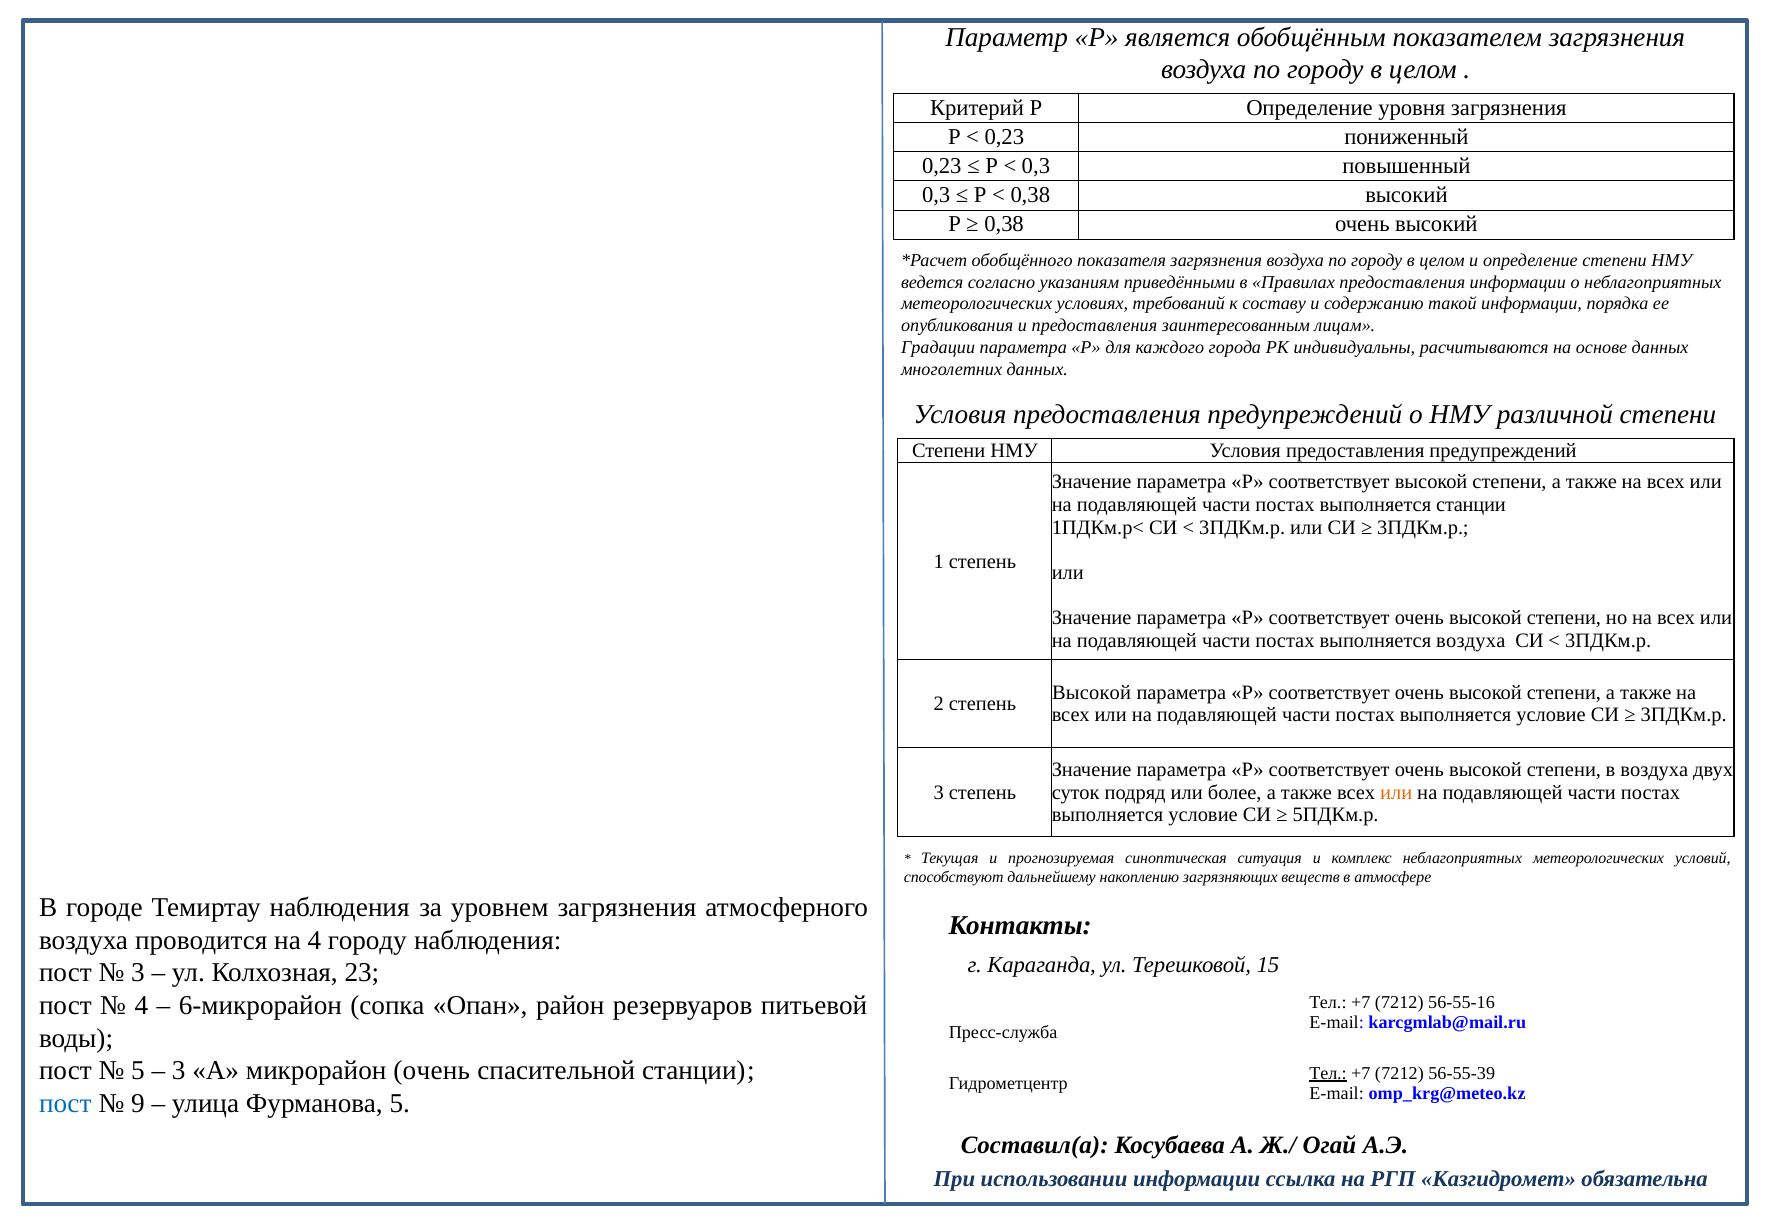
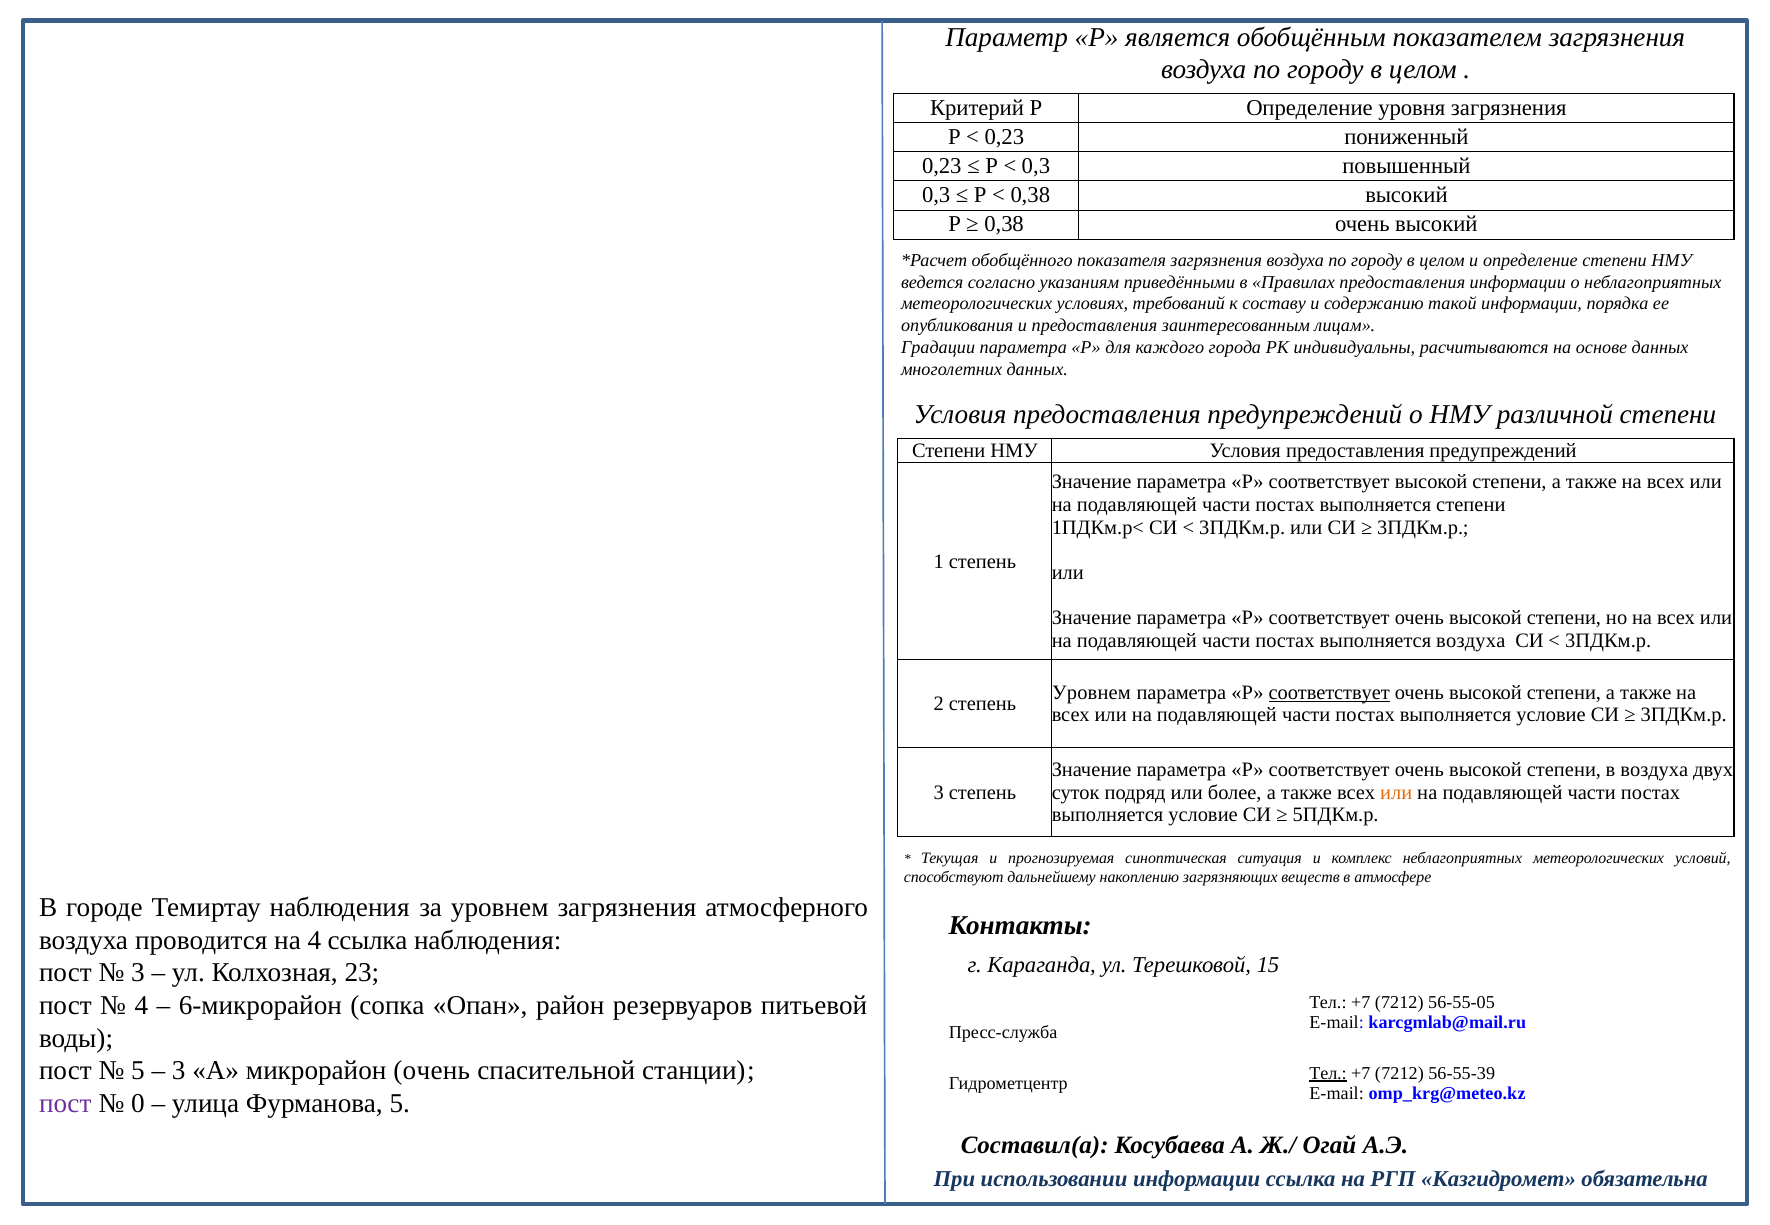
выполняется станции: станции -> степени
Высокой at (1092, 693): Высокой -> Уровнем
соответствует at (1329, 693) underline: none -> present
4 городу: городу -> ссылка
56-55-16: 56-55-16 -> 56-55-05
пост at (65, 1104) colour: blue -> purple
9: 9 -> 0
